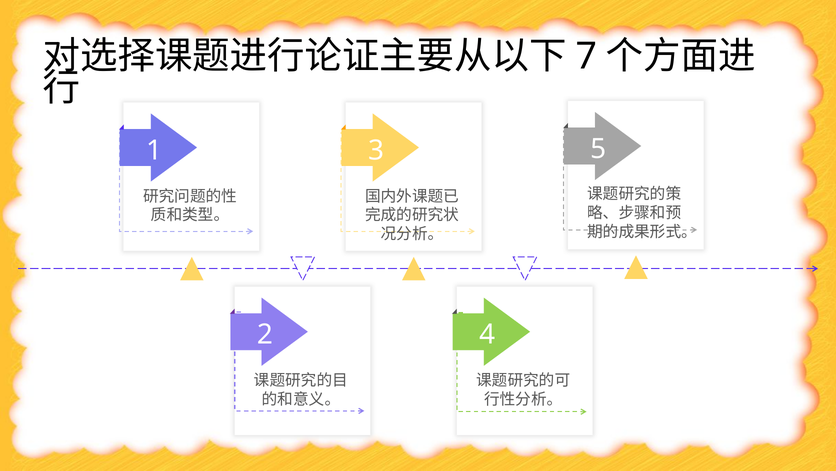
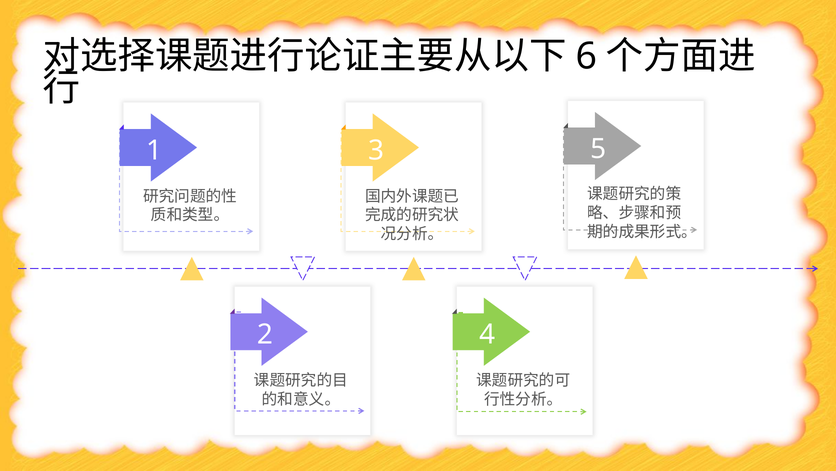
7: 7 -> 6
